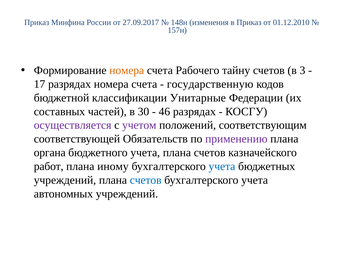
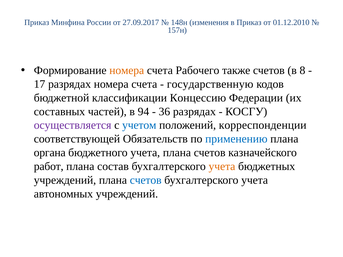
тайну: тайну -> также
3: 3 -> 8
Унитарные: Унитарные -> Концессию
30: 30 -> 94
46: 46 -> 36
учетом colour: purple -> blue
соответствующим: соответствующим -> корреспонденции
применению colour: purple -> blue
иному: иному -> состав
учета at (222, 167) colour: blue -> orange
